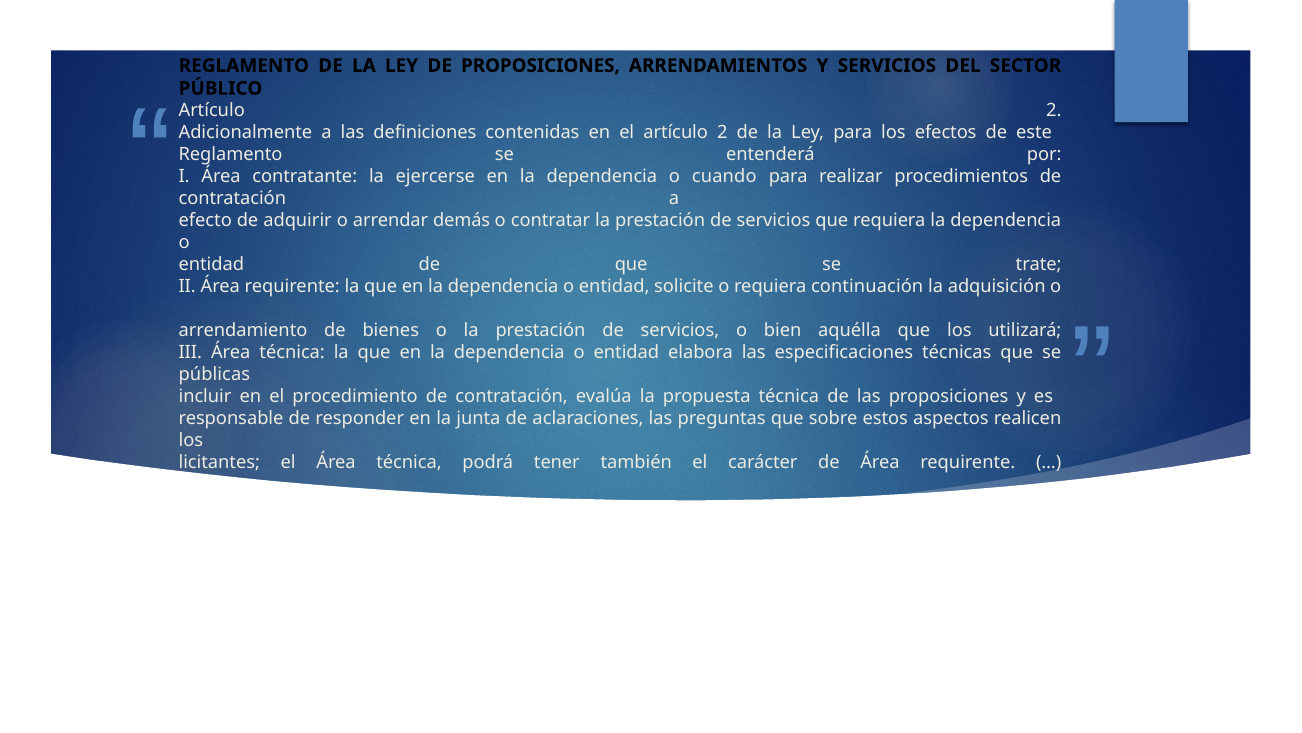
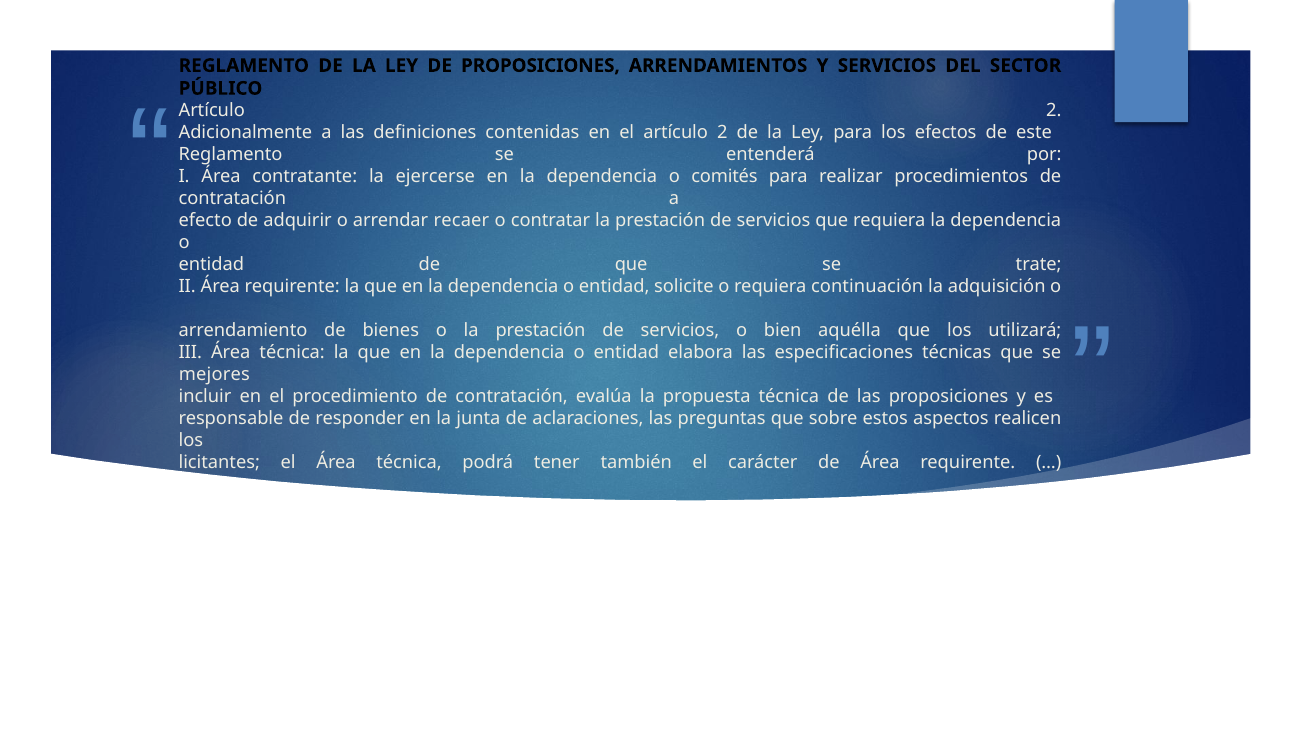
cuando: cuando -> comités
demás: demás -> recaer
públicas: públicas -> mejores
